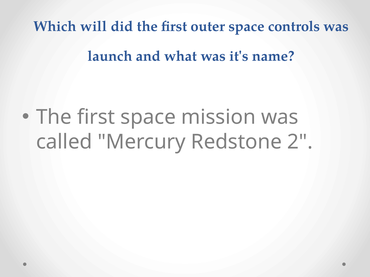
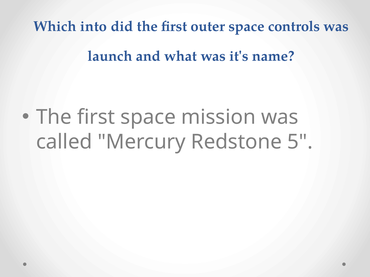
will: will -> into
2: 2 -> 5
